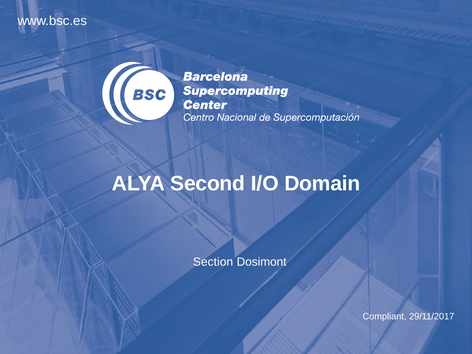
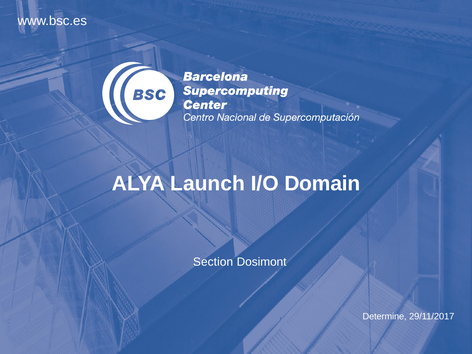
Second: Second -> Launch
Compliant: Compliant -> Determine
